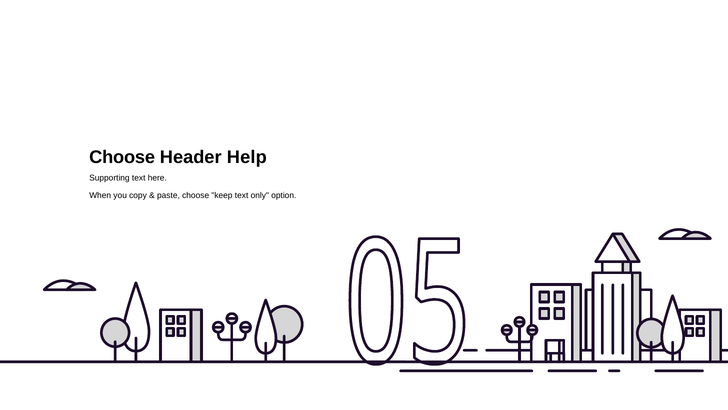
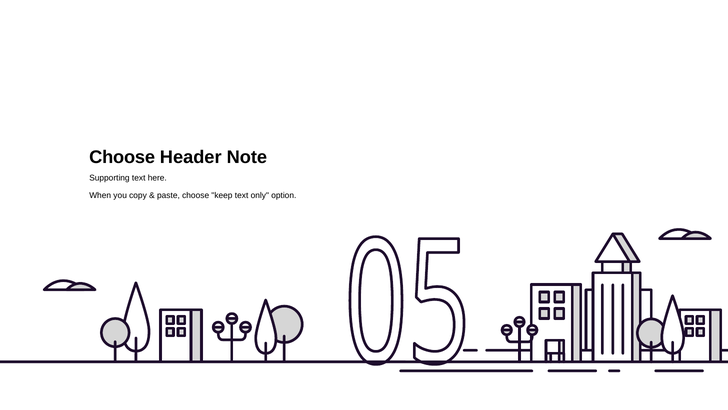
Help: Help -> Note
